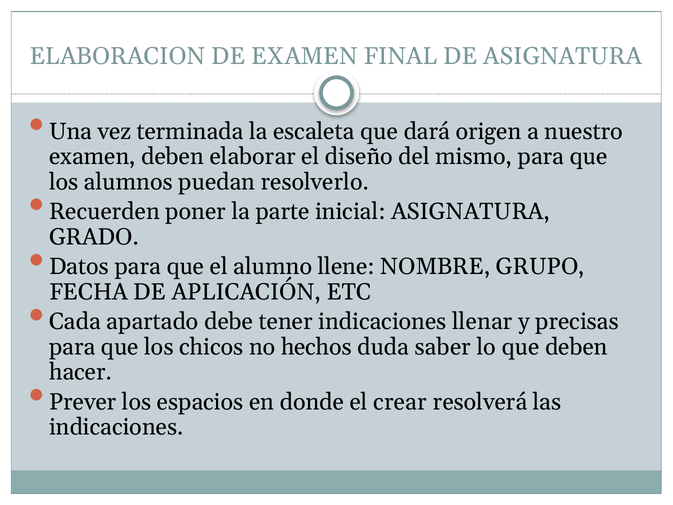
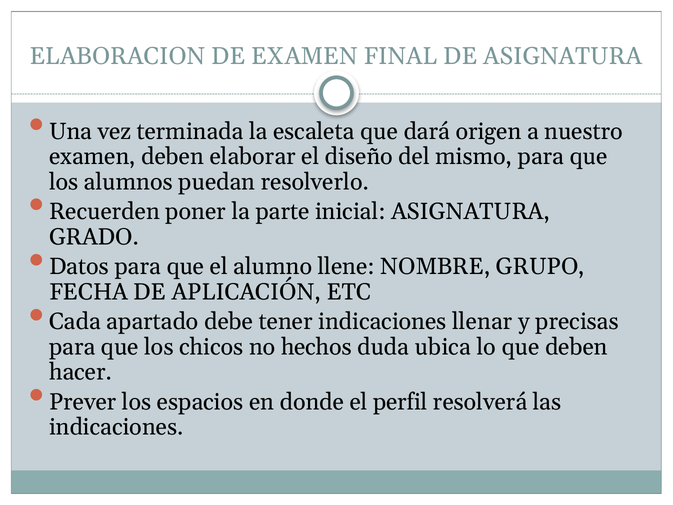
saber: saber -> ubica
crear: crear -> perfil
